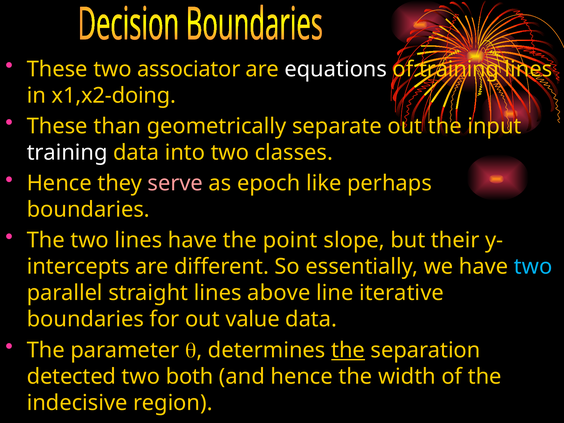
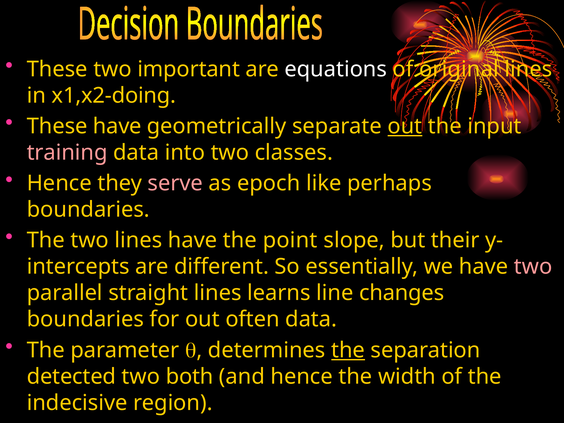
associator: associator -> important
of training: training -> original
These than: than -> have
out at (405, 126) underline: none -> present
training at (67, 153) colour: white -> pink
two at (533, 267) colour: light blue -> pink
above: above -> learns
iterative: iterative -> changes
value: value -> often
